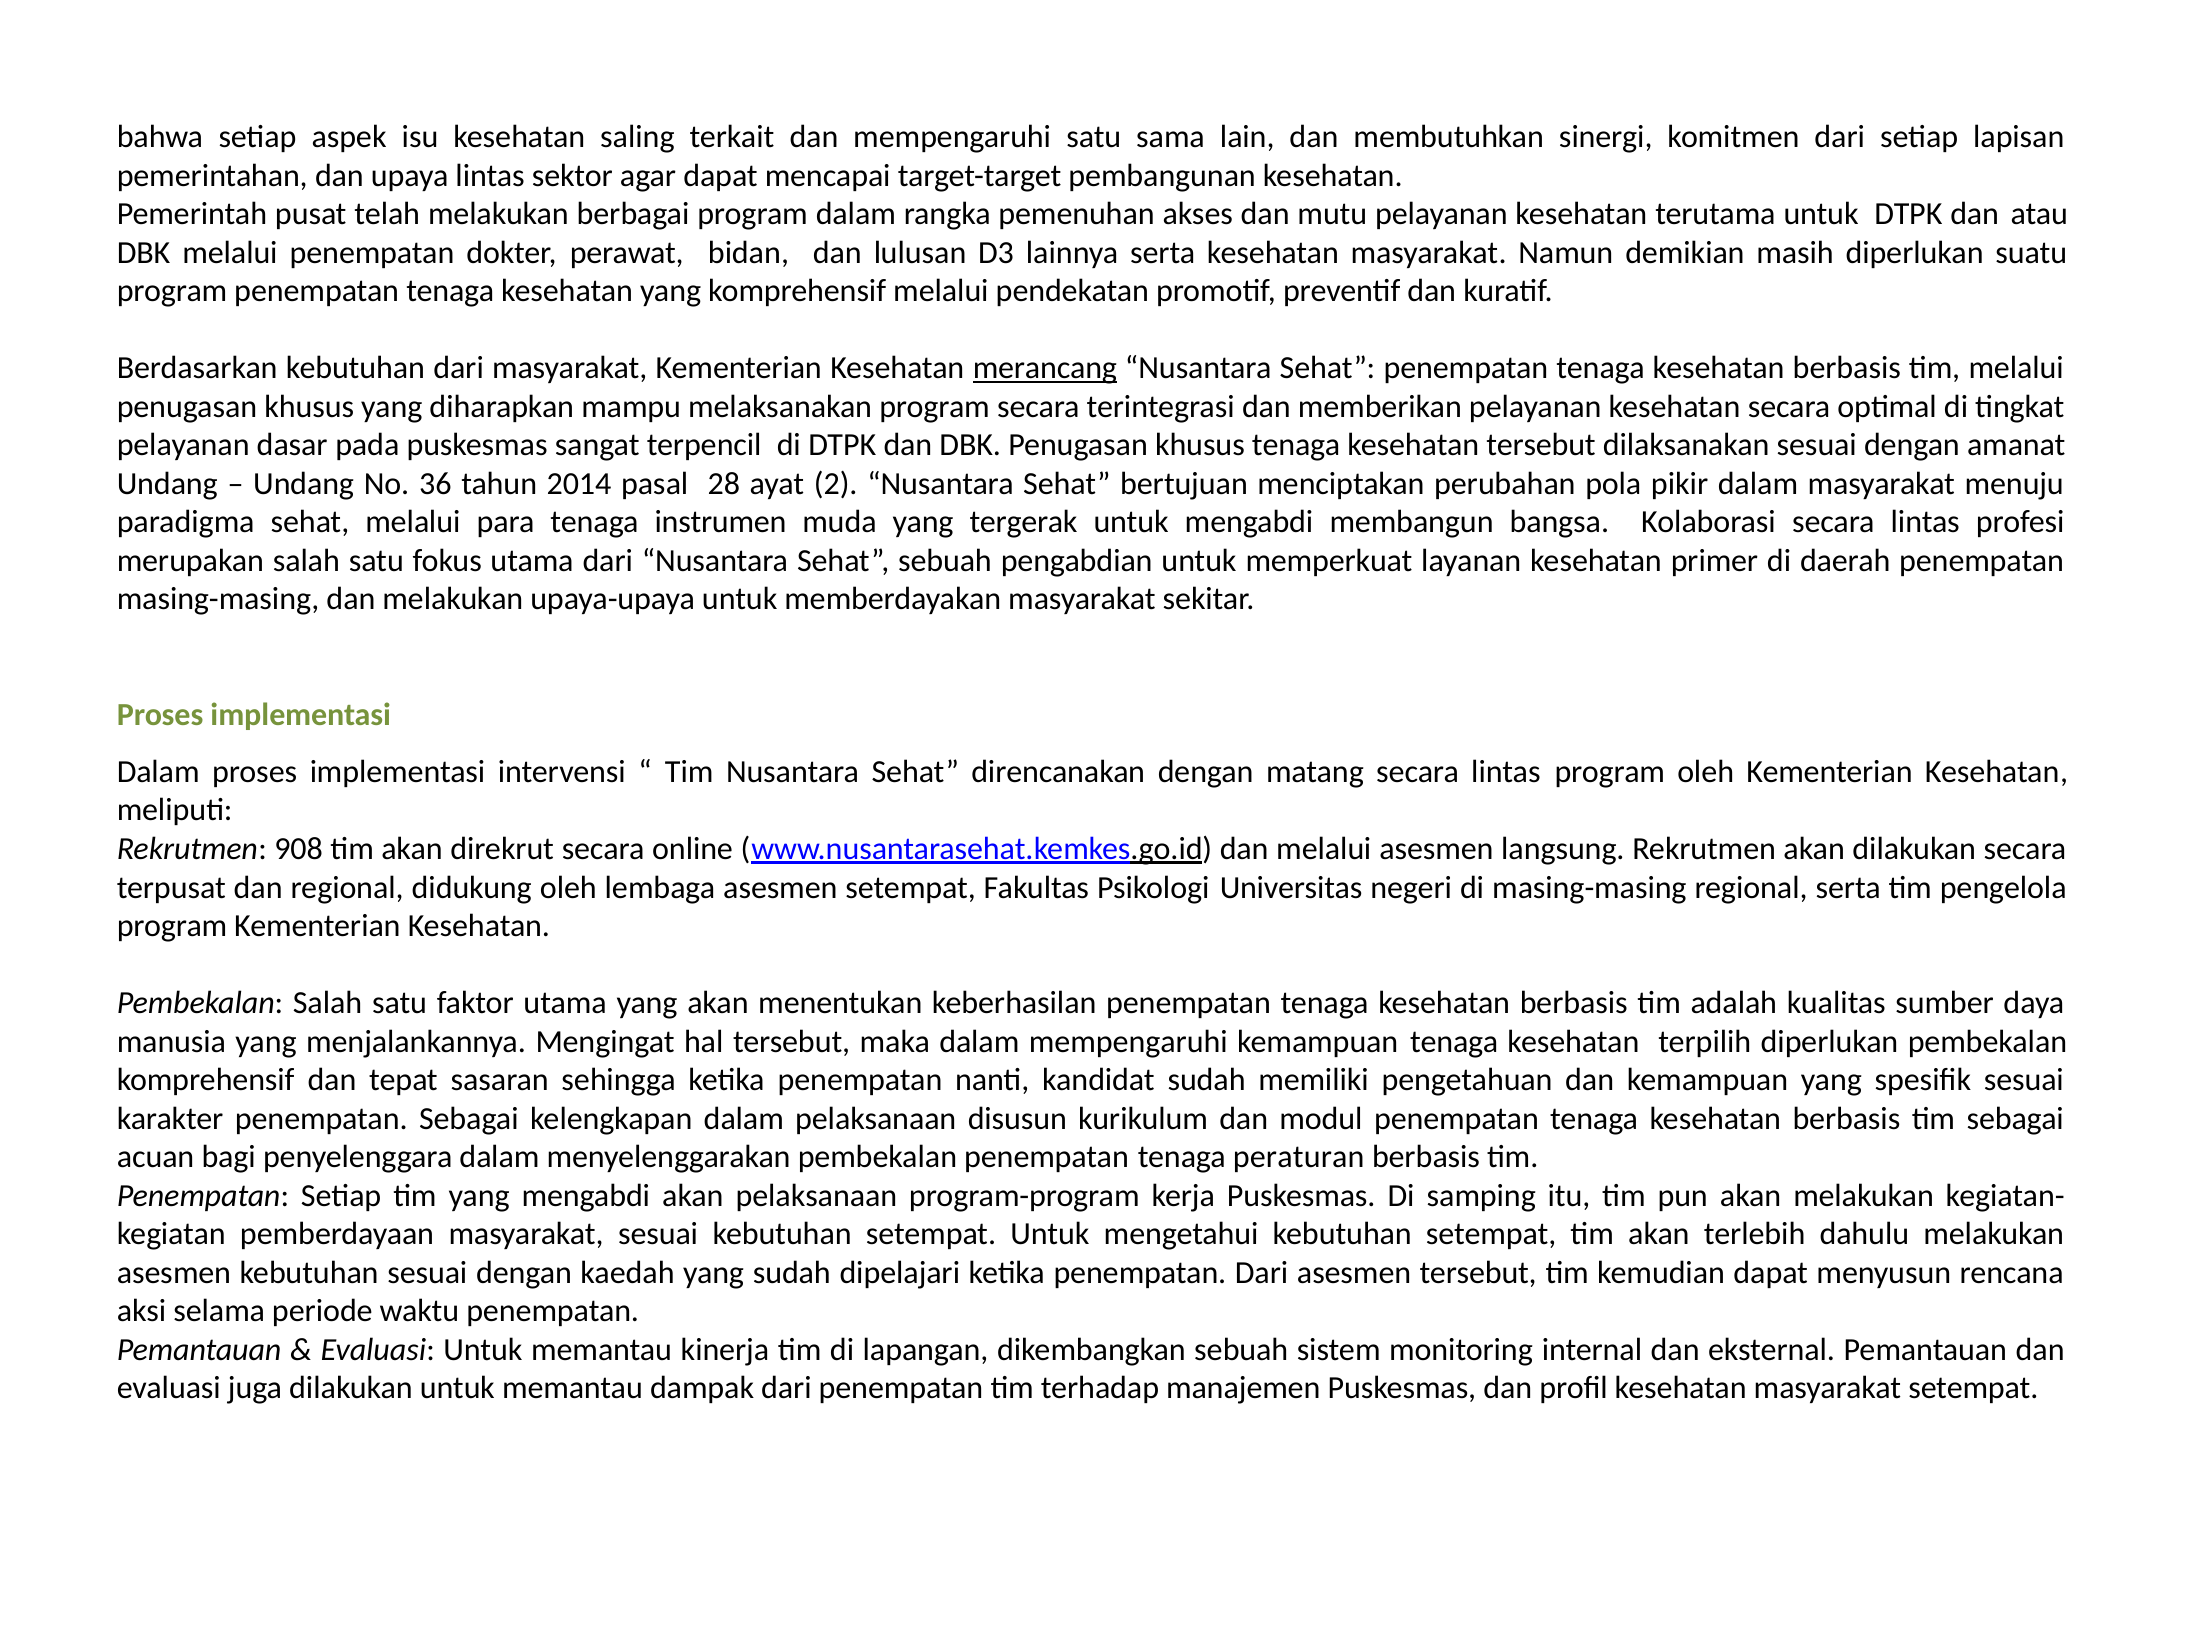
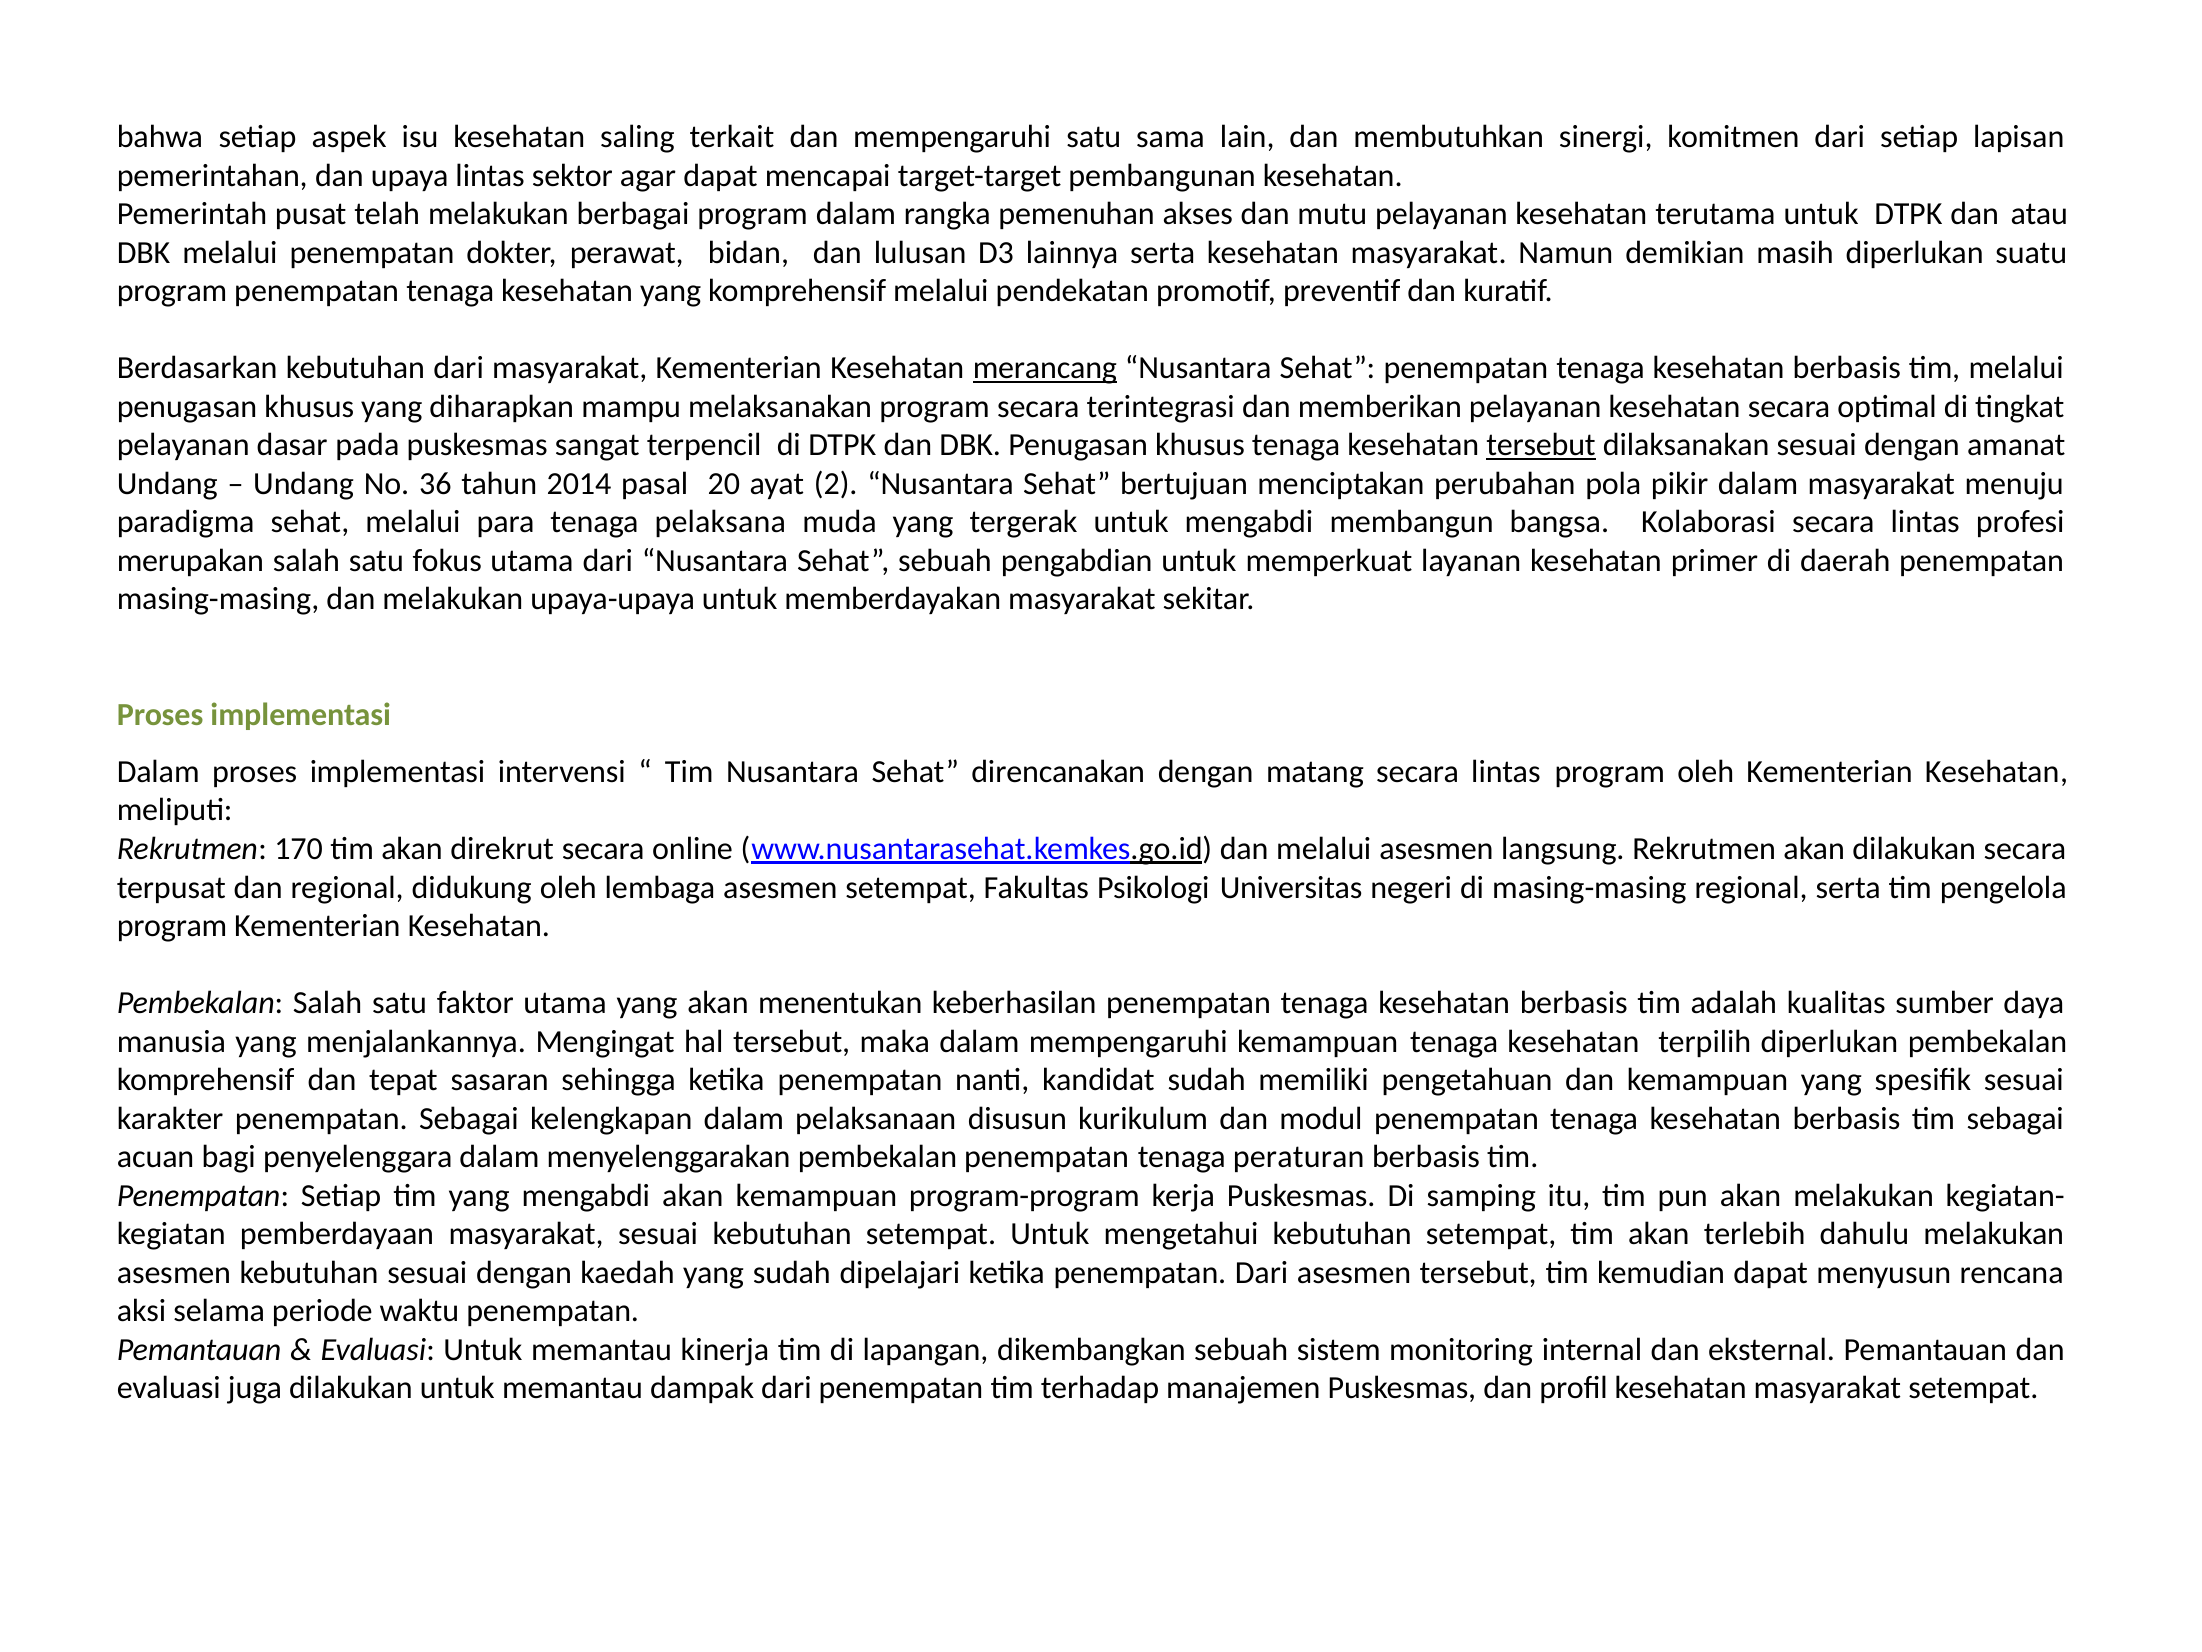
tersebut at (1541, 445) underline: none -> present
28: 28 -> 20
instrumen: instrumen -> pelaksana
908: 908 -> 170
akan pelaksanaan: pelaksanaan -> kemampuan
